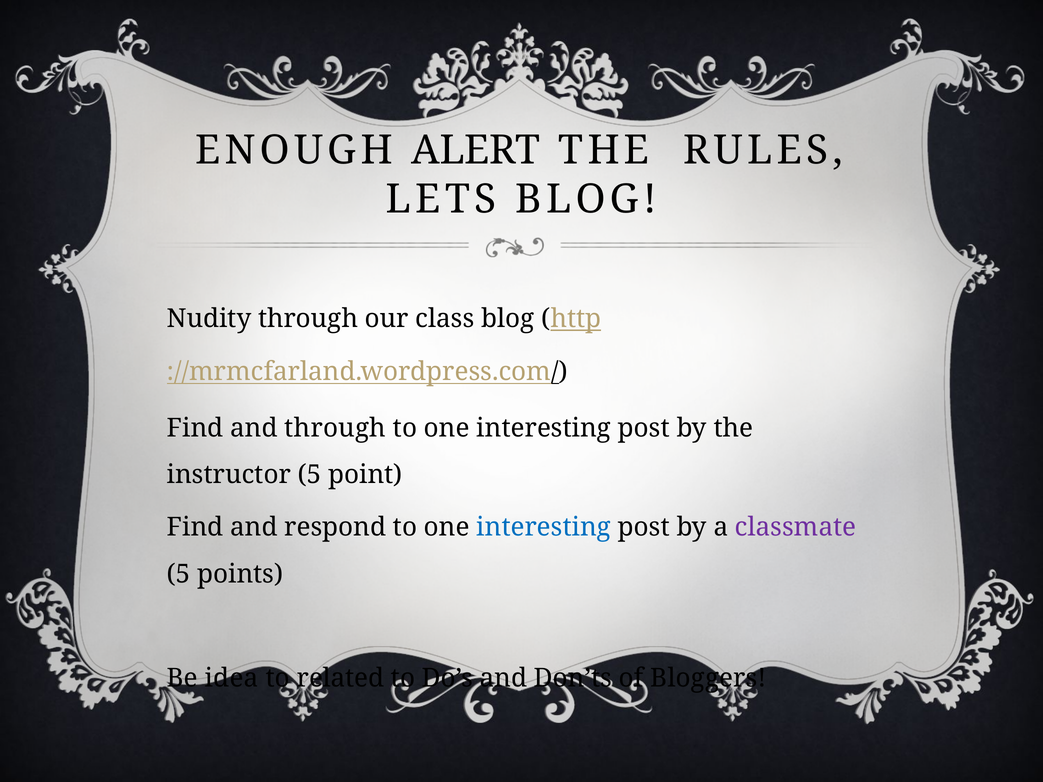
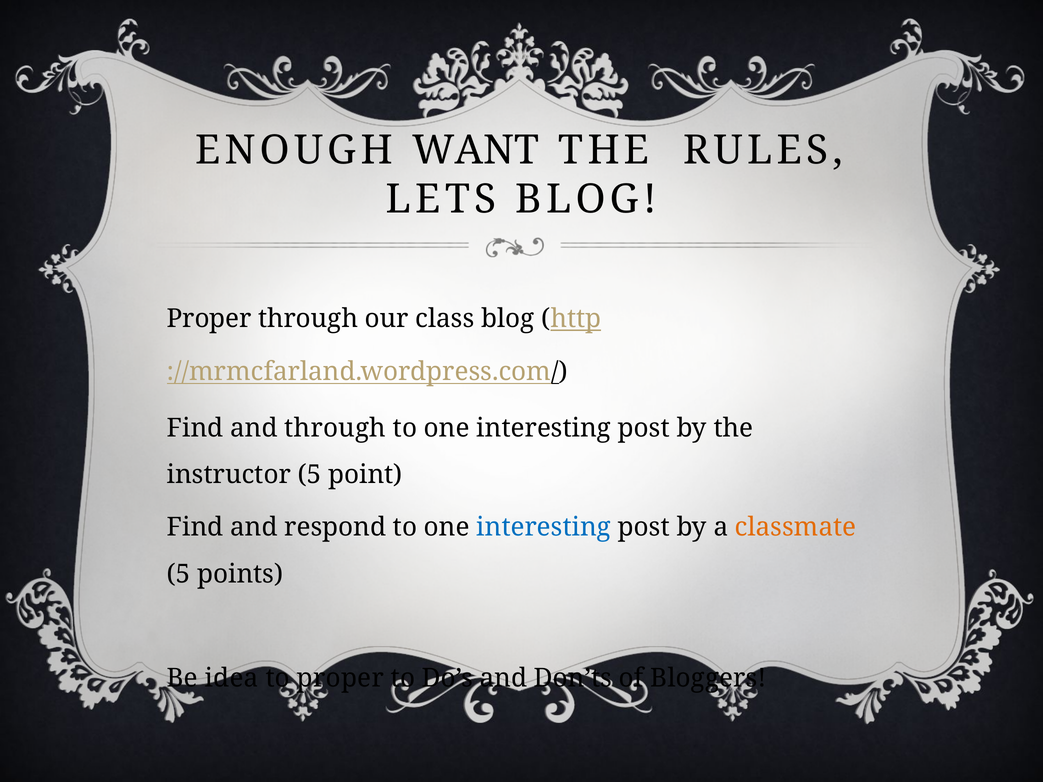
ALERT: ALERT -> WANT
Nudity at (209, 319): Nudity -> Proper
classmate colour: purple -> orange
to related: related -> proper
